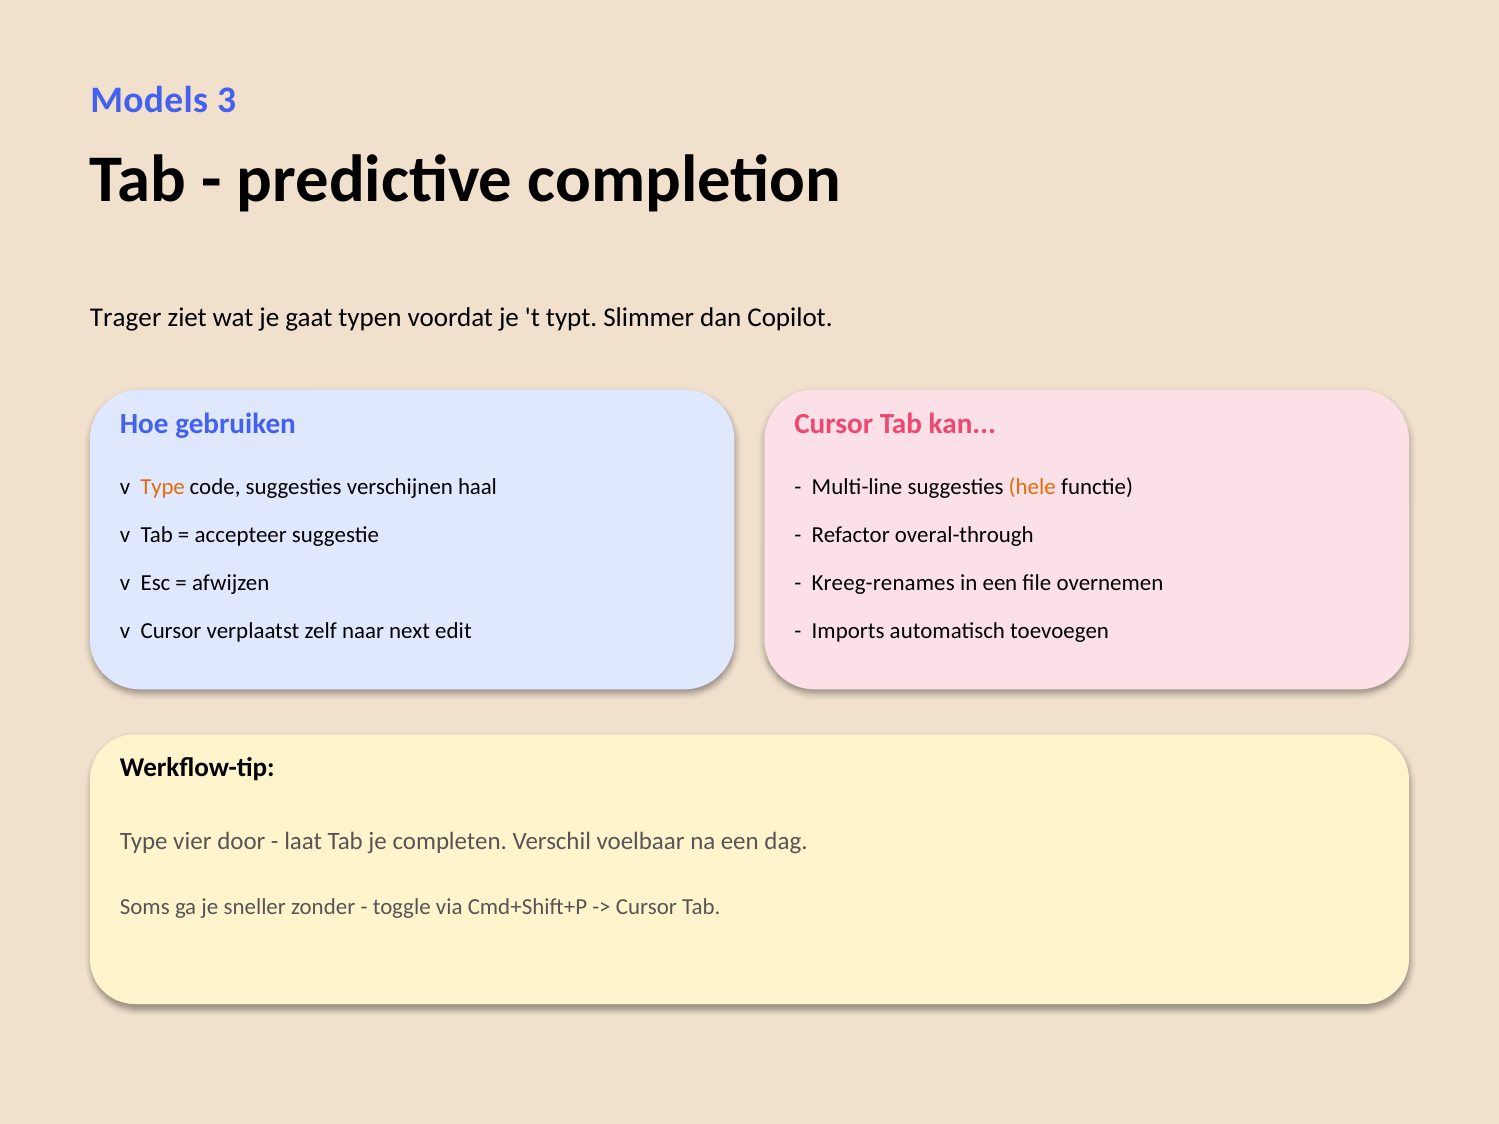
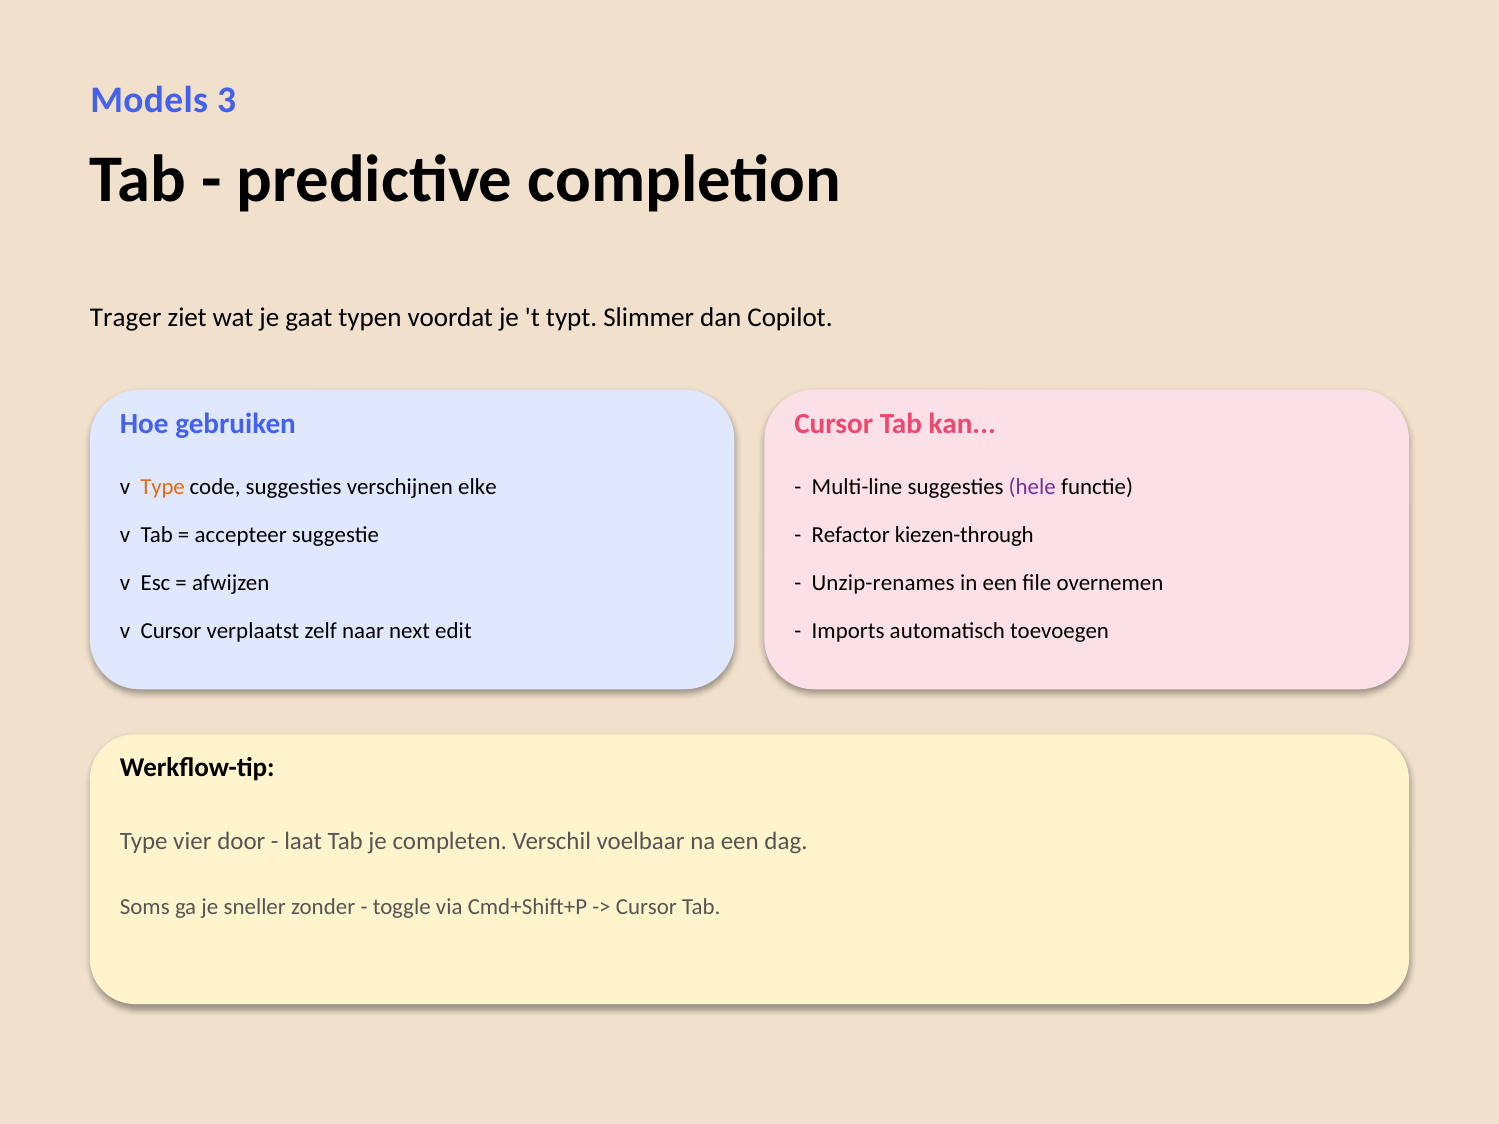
haal: haal -> elke
hele colour: orange -> purple
overal-through: overal-through -> kiezen-through
Kreeg-renames: Kreeg-renames -> Unzip-renames
